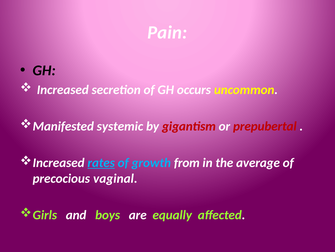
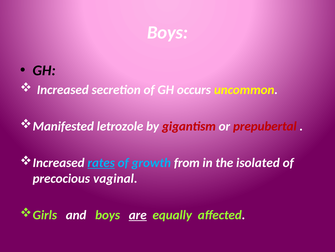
Pain at (167, 32): Pain -> Boys
systemic: systemic -> letrozole
average: average -> isolated
are underline: none -> present
